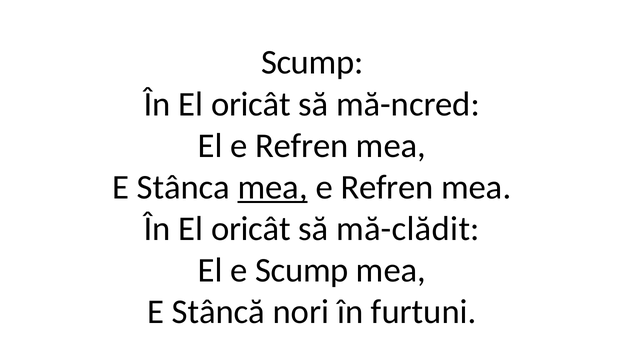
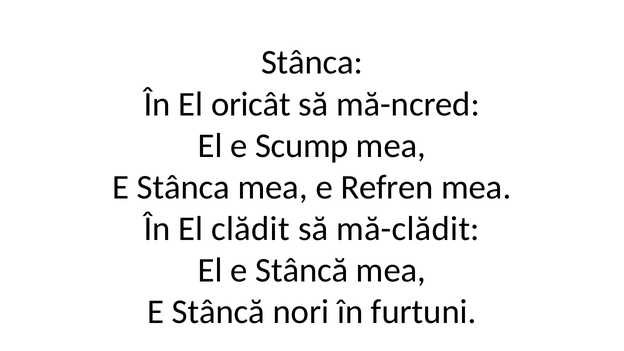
Scump at (312, 62): Scump -> Stânca
El e Refren: Refren -> Scump
mea at (273, 187) underline: present -> none
oricât at (251, 229): oricât -> clădit
El e Scump: Scump -> Stâncă
